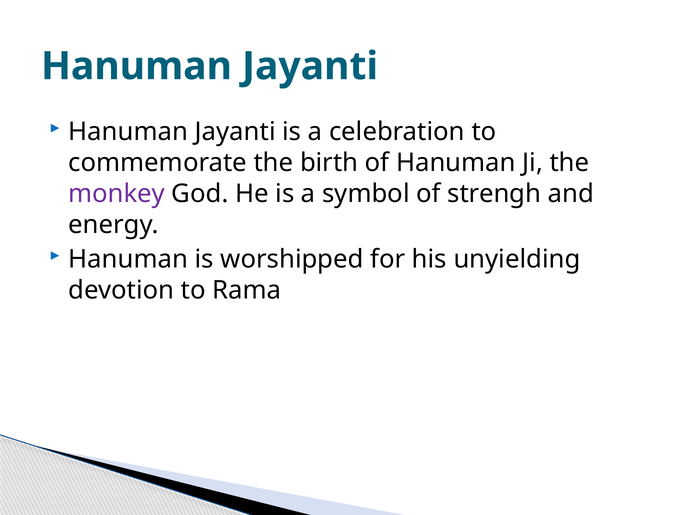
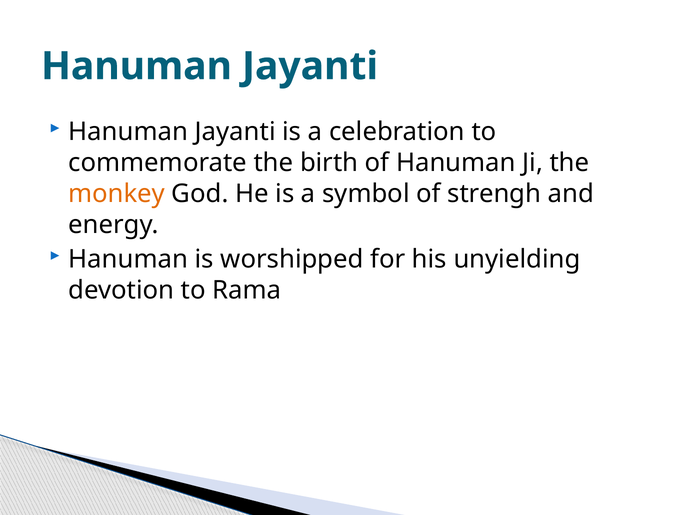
monkey colour: purple -> orange
